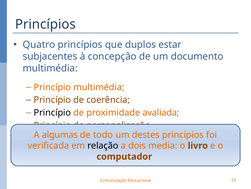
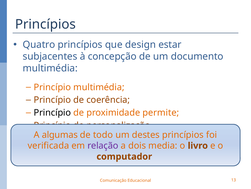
duplos: duplos -> design
avaliada: avaliada -> permite
relação colour: black -> purple
